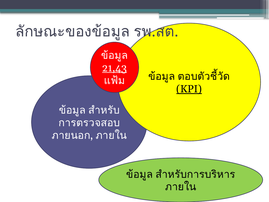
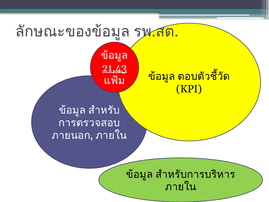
KPI underline: present -> none
